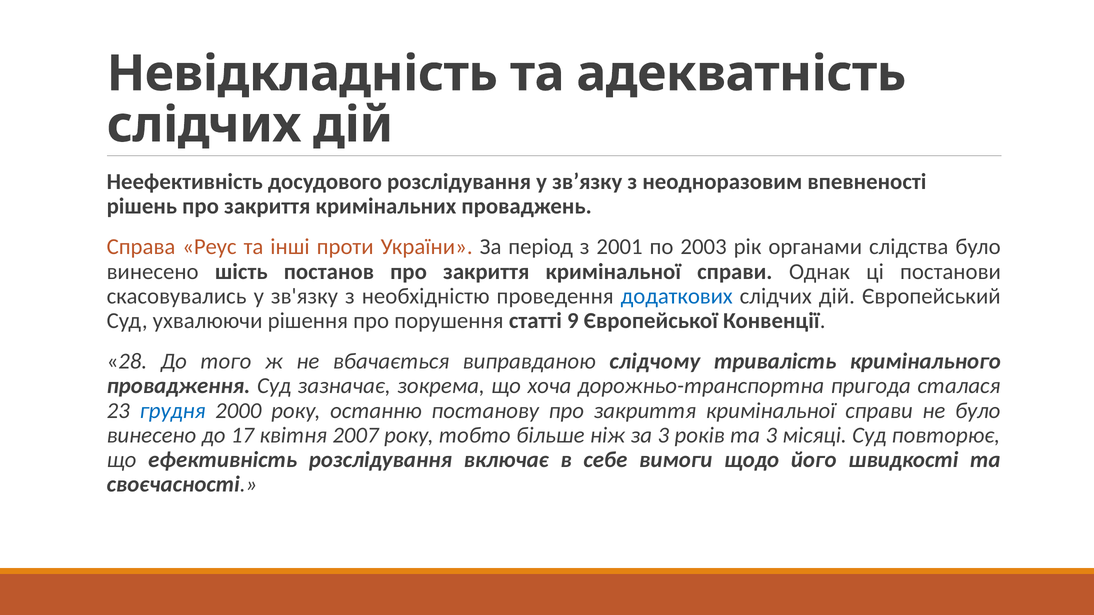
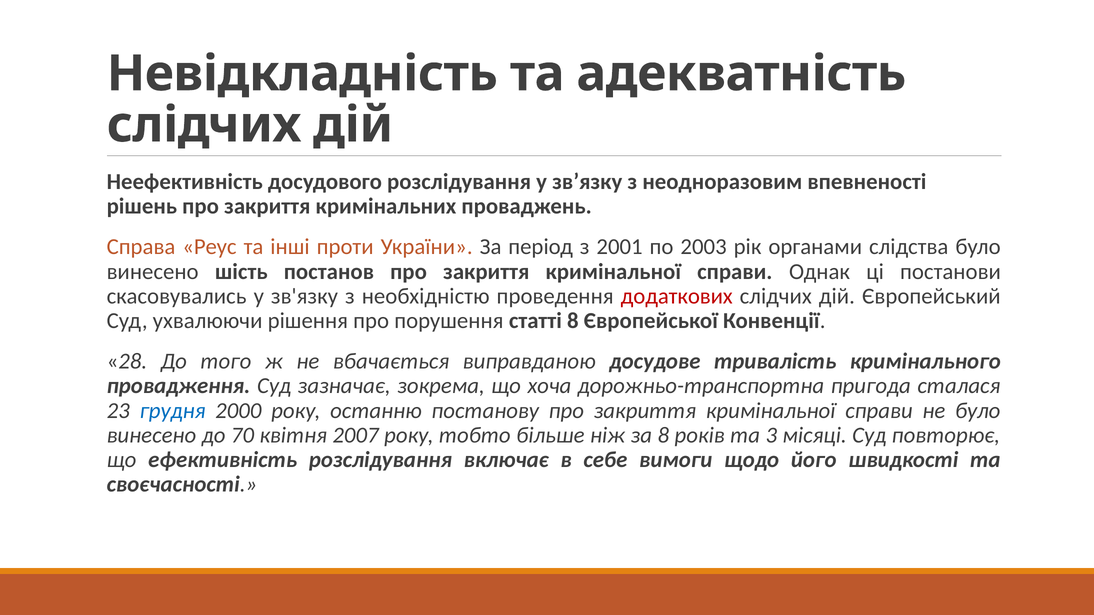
додаткових colour: blue -> red
статті 9: 9 -> 8
слідчому: слідчому -> досудове
17: 17 -> 70
за 3: 3 -> 8
